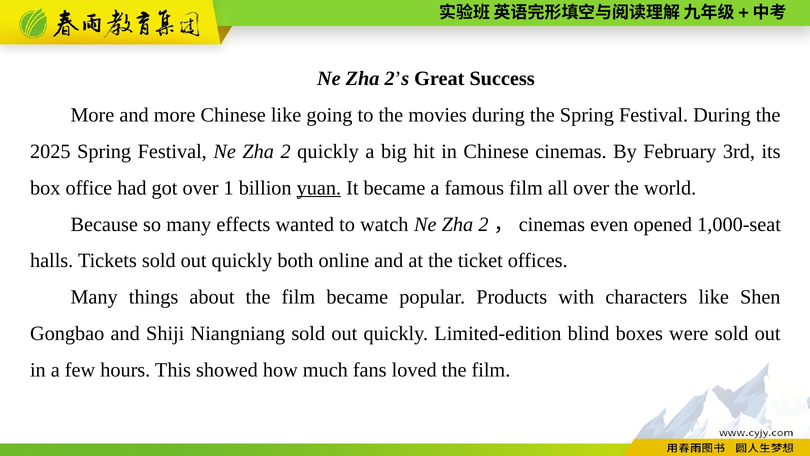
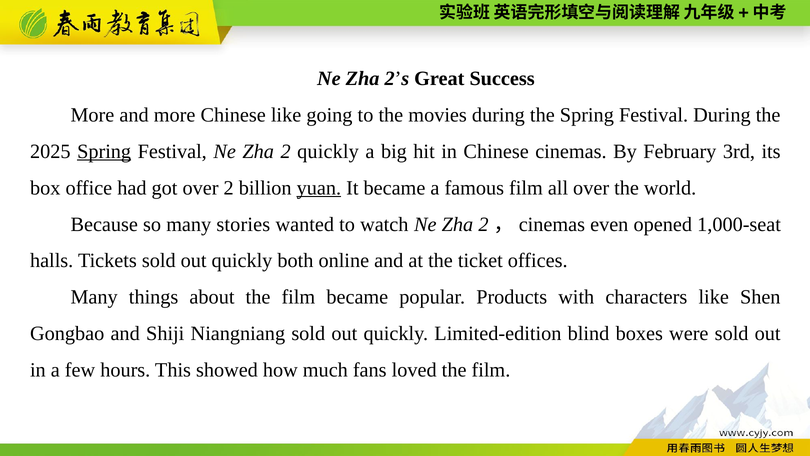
Spring at (104, 151) underline: none -> present
over 1: 1 -> 2
effects: effects -> stories
